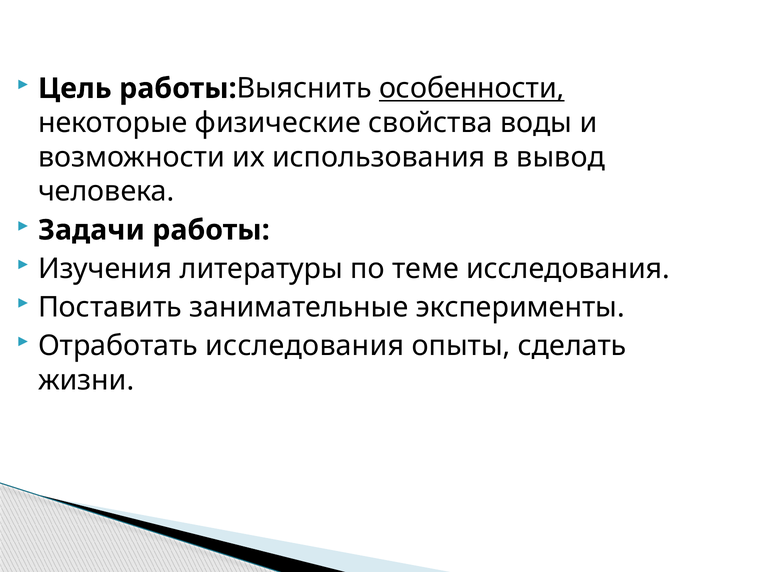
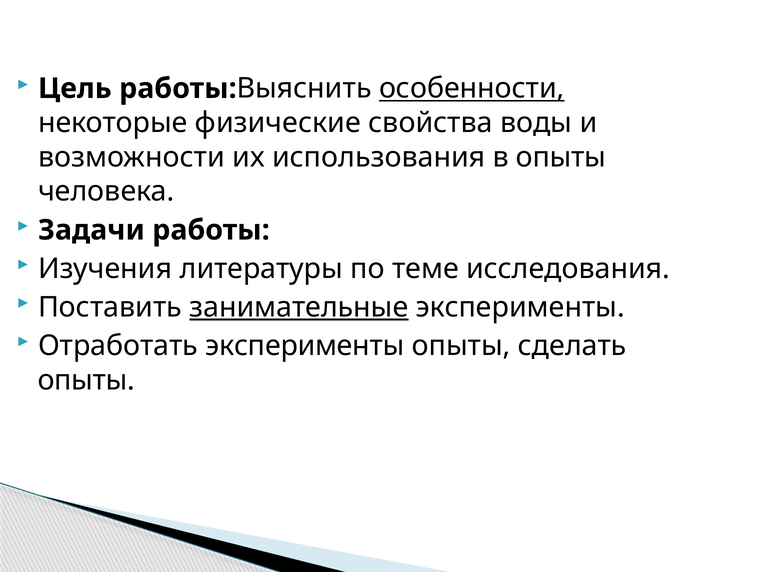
в вывод: вывод -> опыты
занимательные underline: none -> present
Отработать исследования: исследования -> эксперименты
жизни at (86, 380): жизни -> опыты
